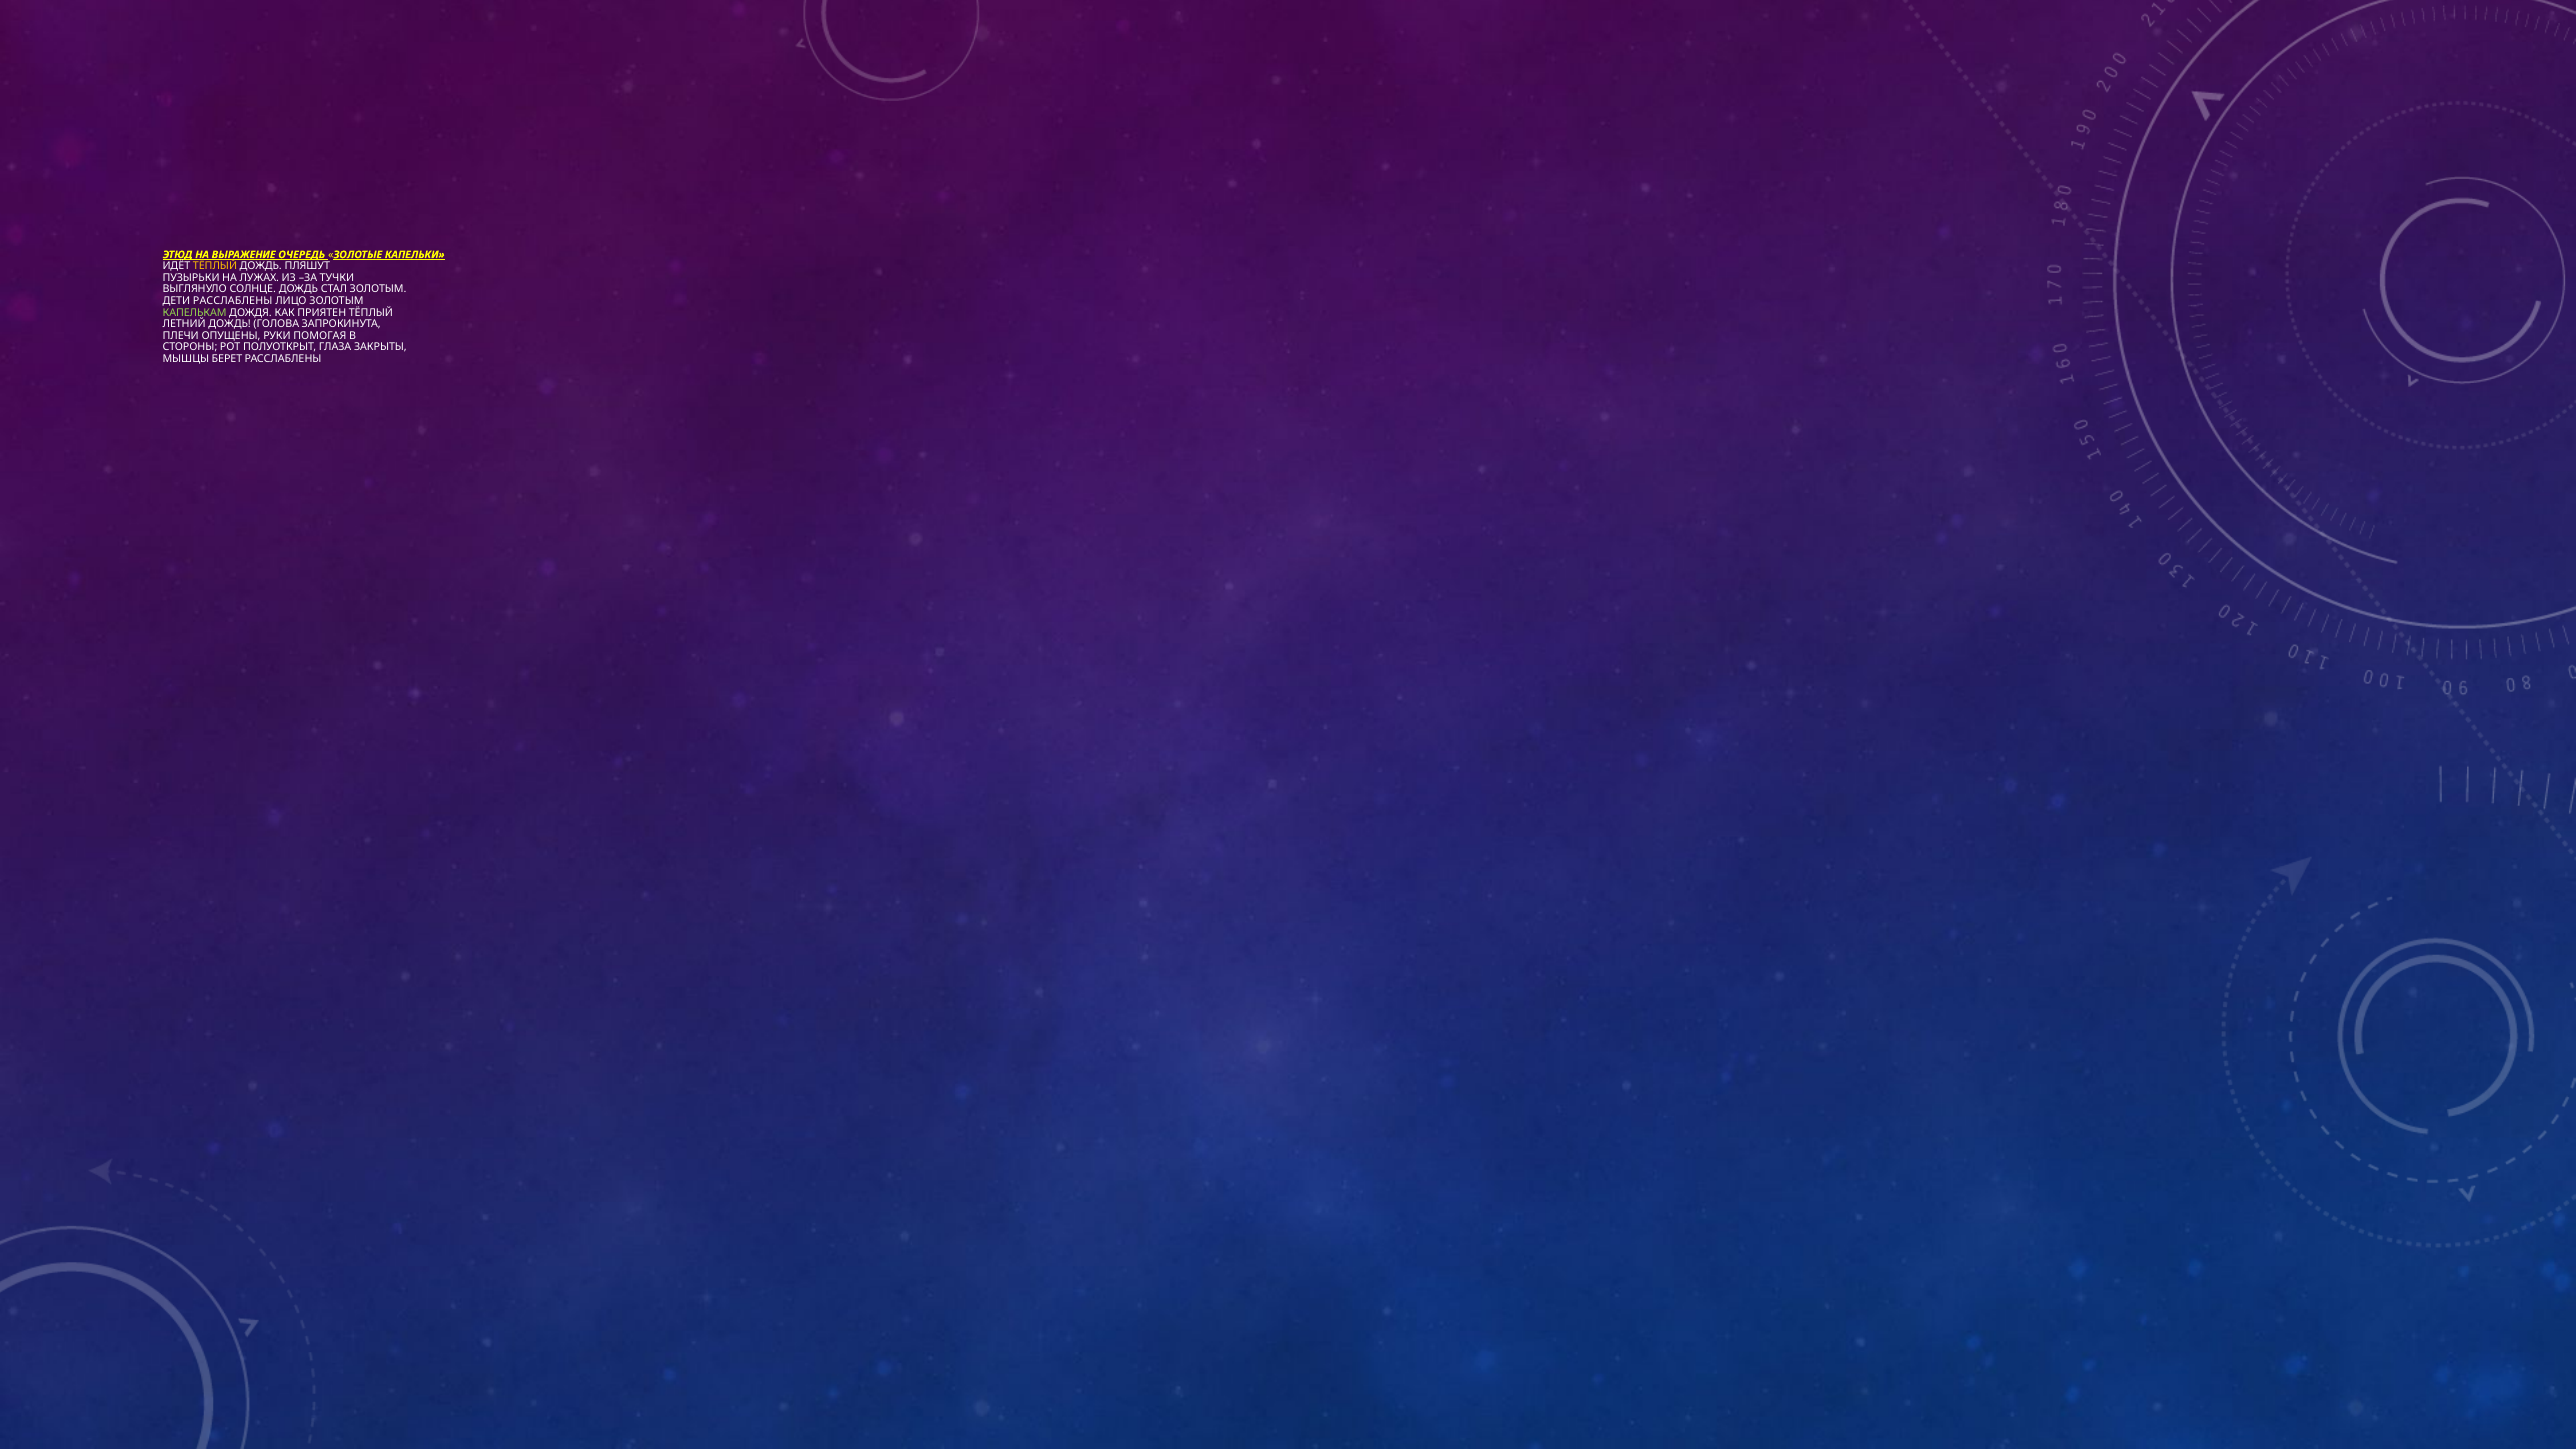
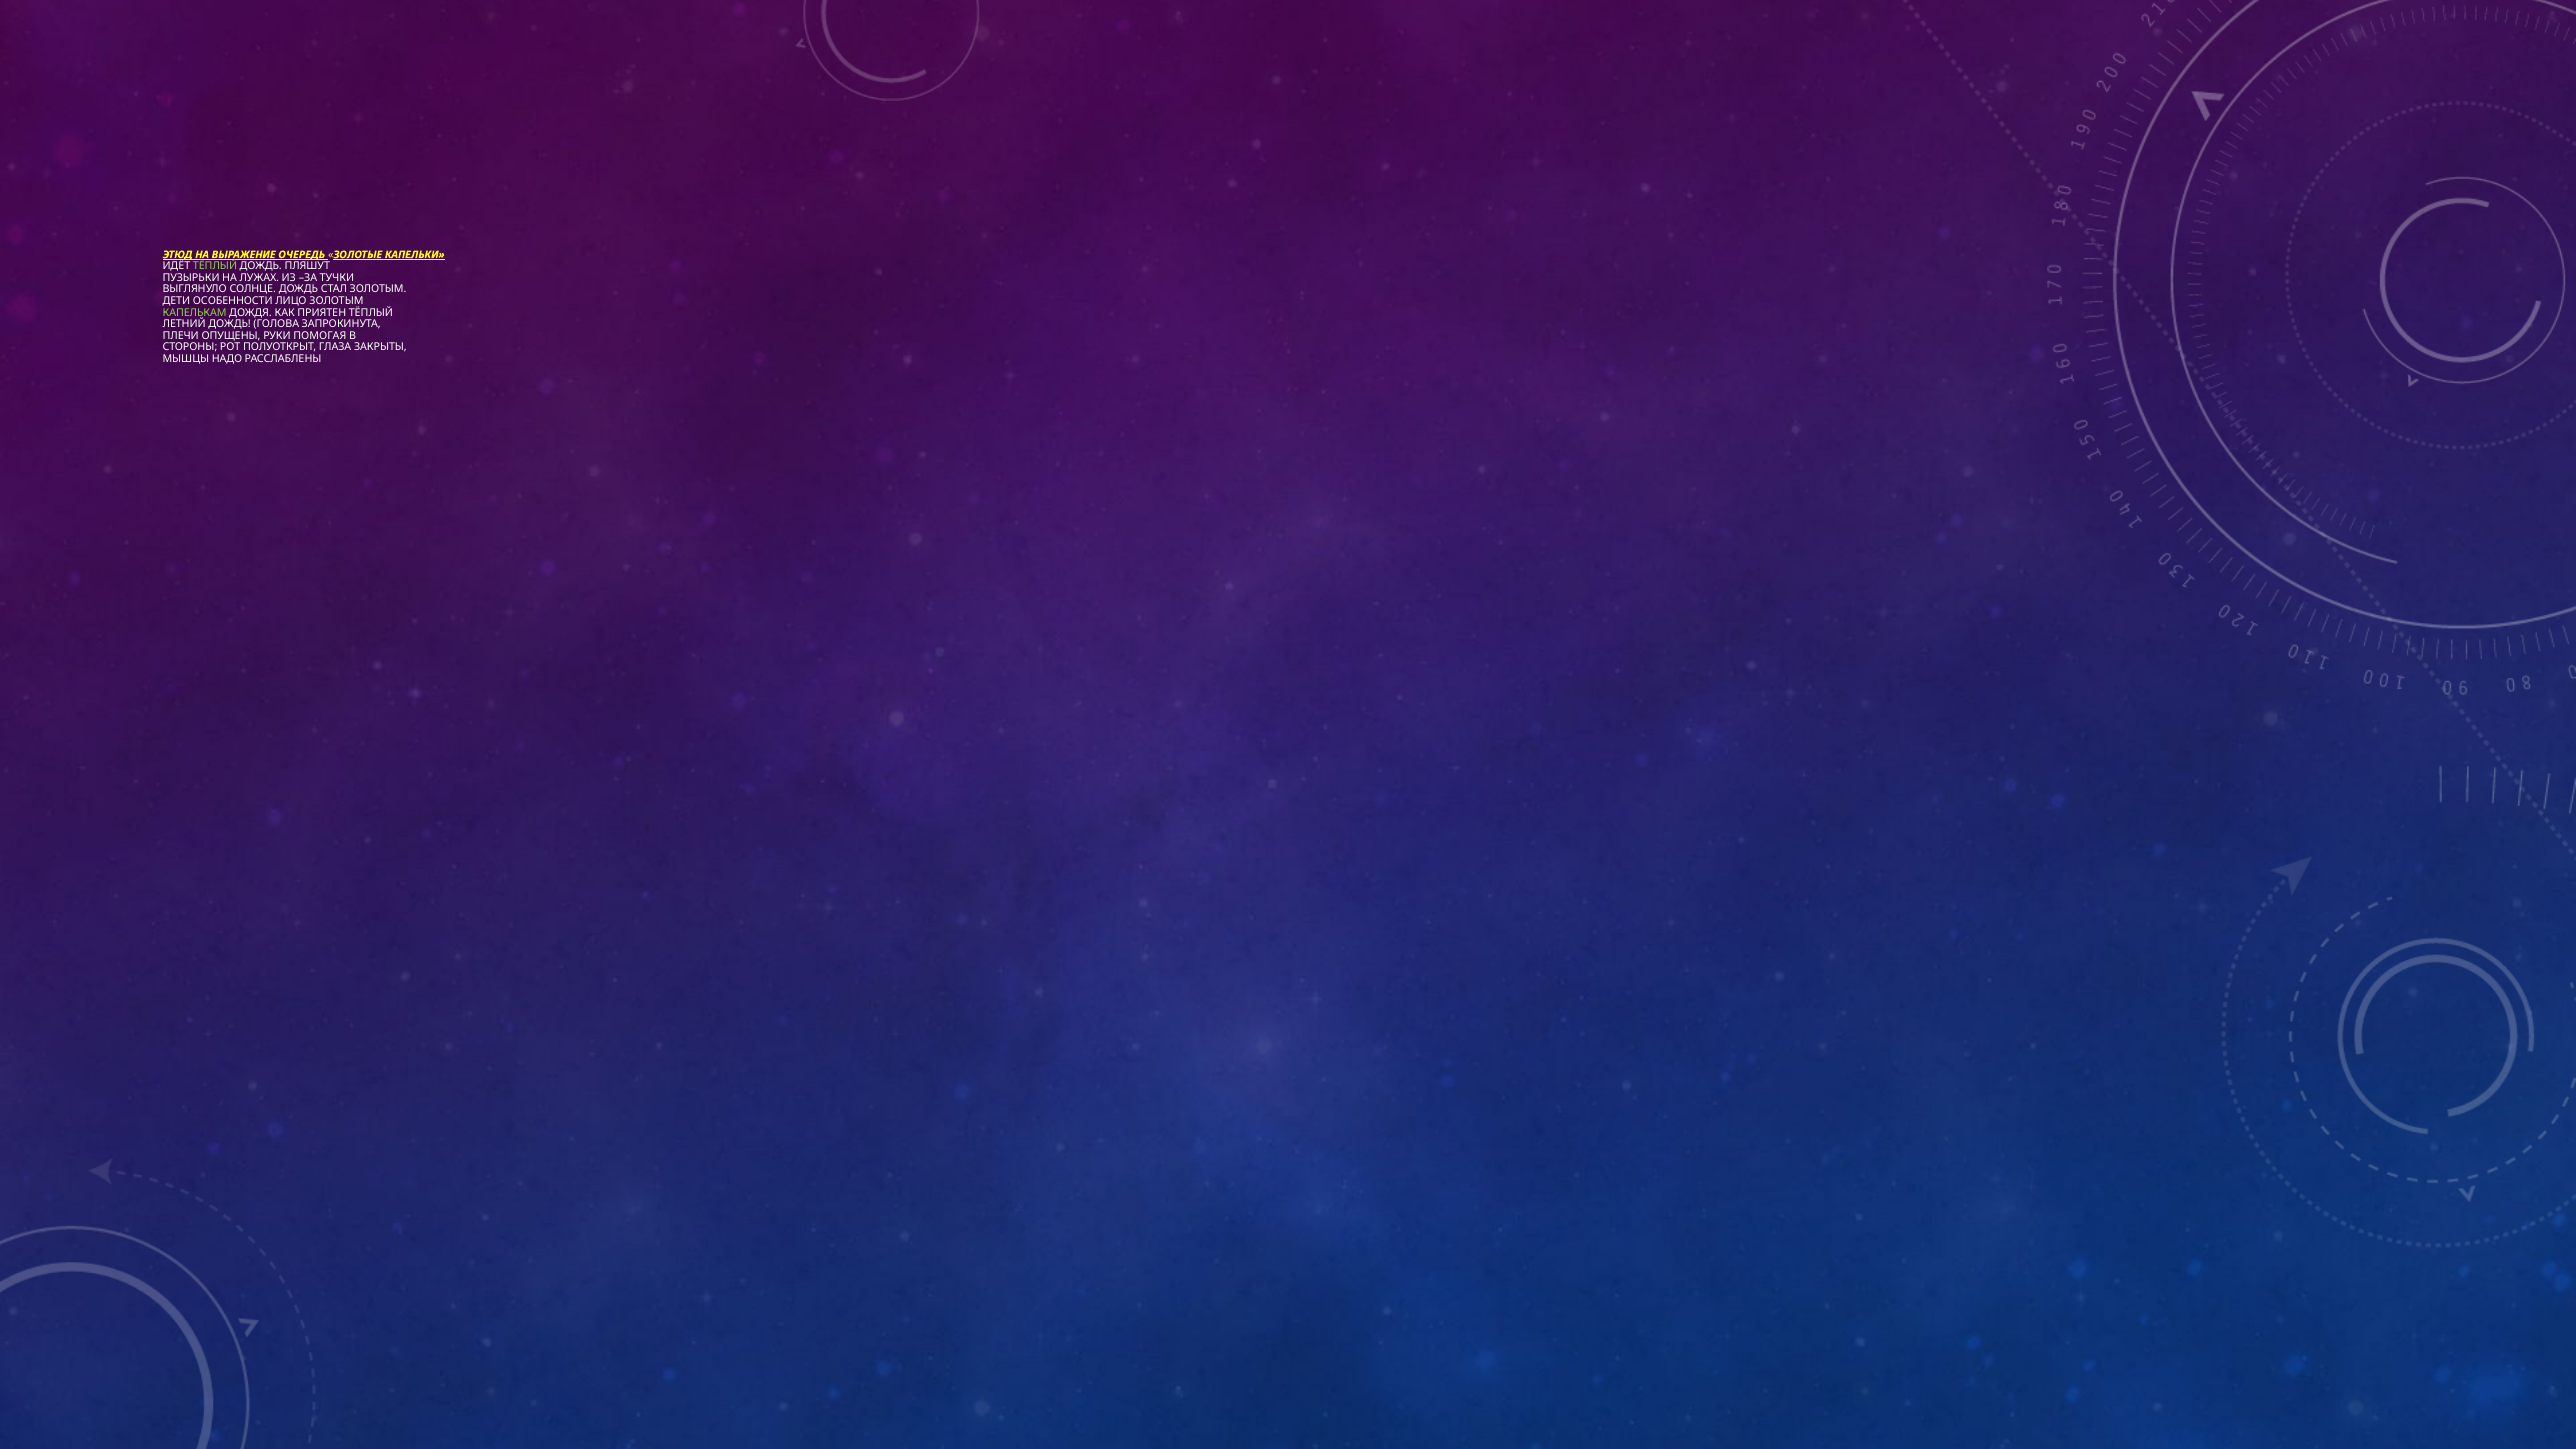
ТЁПЛЫЙ at (215, 266) colour: yellow -> light green
ДЕТИ РАССЛАБЛЕНЫ: РАССЛАБЛЕНЫ -> ОСОБЕННОСТИ
БЕРЕТ: БЕРЕТ -> НАДО
